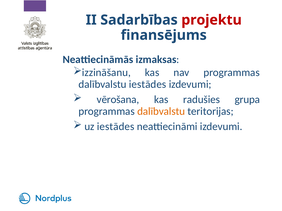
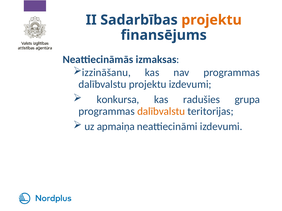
projektu at (212, 20) colour: red -> orange
dalībvalstu iestādes: iestādes -> projektu
vērošana: vērošana -> konkursa
uz iestādes: iestādes -> apmaiņa
